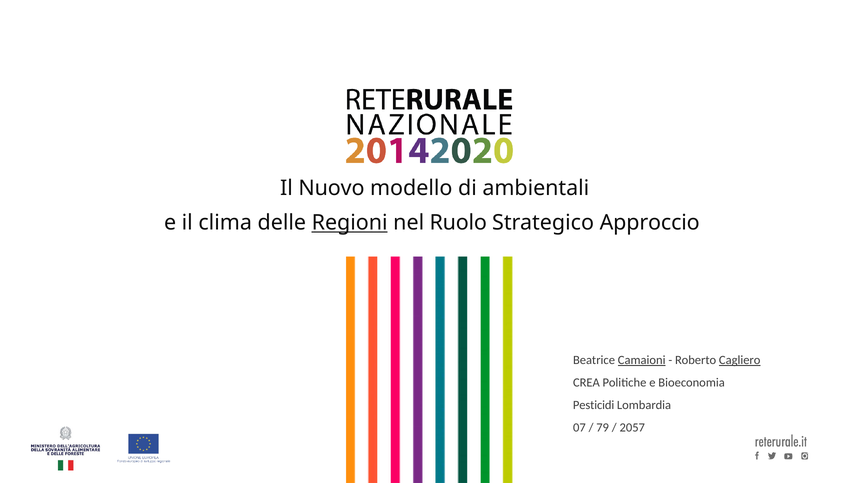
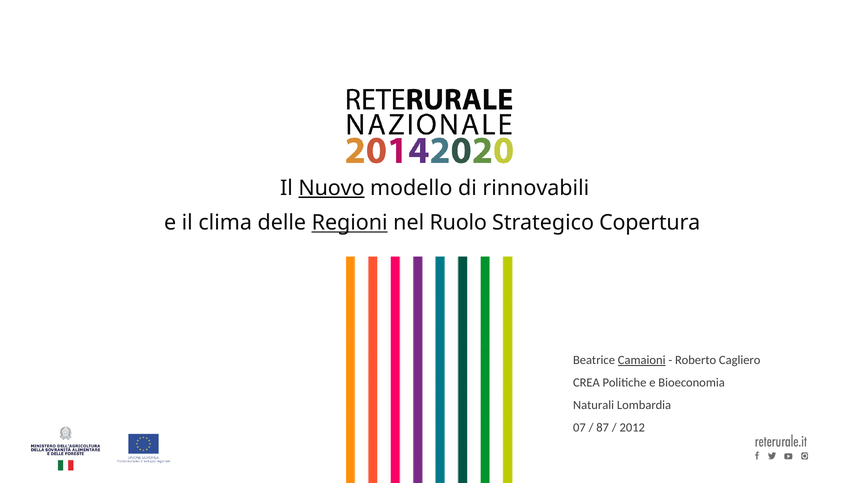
Nuovo underline: none -> present
ambientali: ambientali -> rinnovabili
Approccio: Approccio -> Copertura
Cagliero underline: present -> none
Pesticidi: Pesticidi -> Naturali
79: 79 -> 87
2057: 2057 -> 2012
